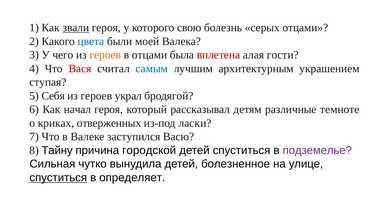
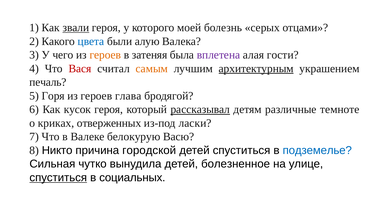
свою: свою -> моей
моей: моей -> алую
в отцами: отцами -> затеняя
вплетена colour: red -> purple
самым colour: blue -> orange
архитектурным underline: none -> present
ступая: ступая -> печаль
Себя: Себя -> Горя
украл: украл -> глава
начал: начал -> кусок
рассказывал underline: none -> present
заступился: заступился -> белокурую
Тайну: Тайну -> Никто
подземелье colour: purple -> blue
определяет: определяет -> социальных
